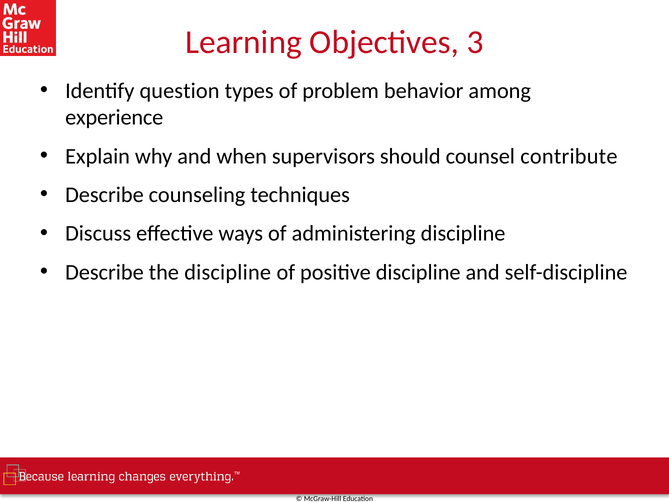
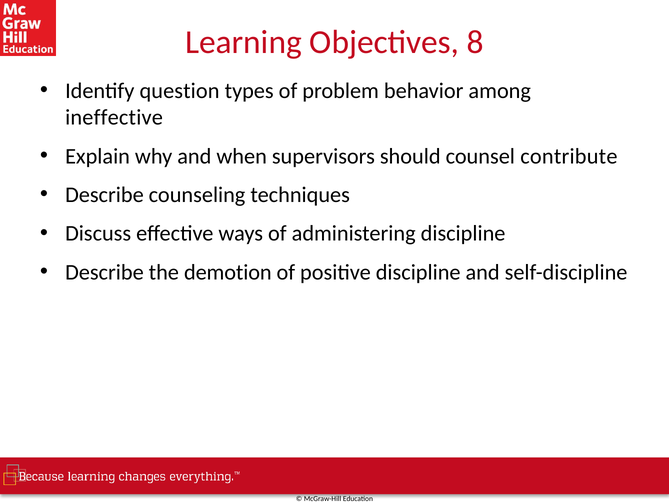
3: 3 -> 8
experience: experience -> ineffective
the discipline: discipline -> demotion
